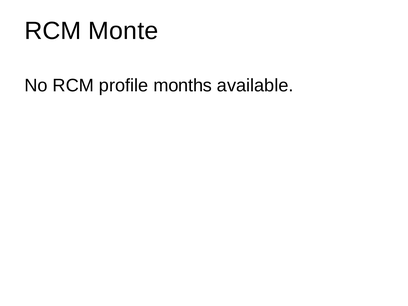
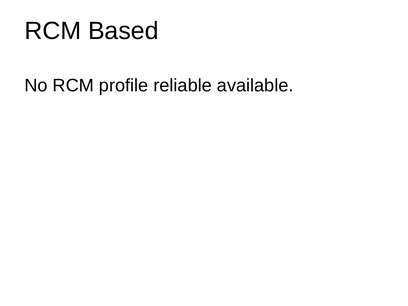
Monte: Monte -> Based
months: months -> reliable
